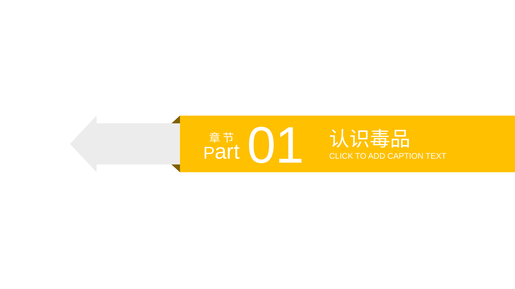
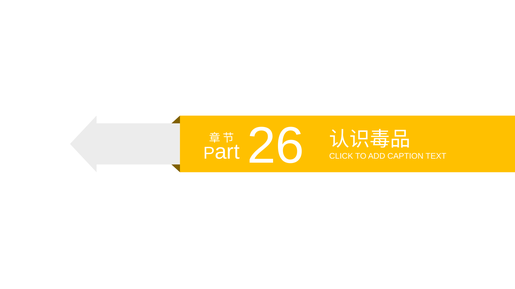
01: 01 -> 26
